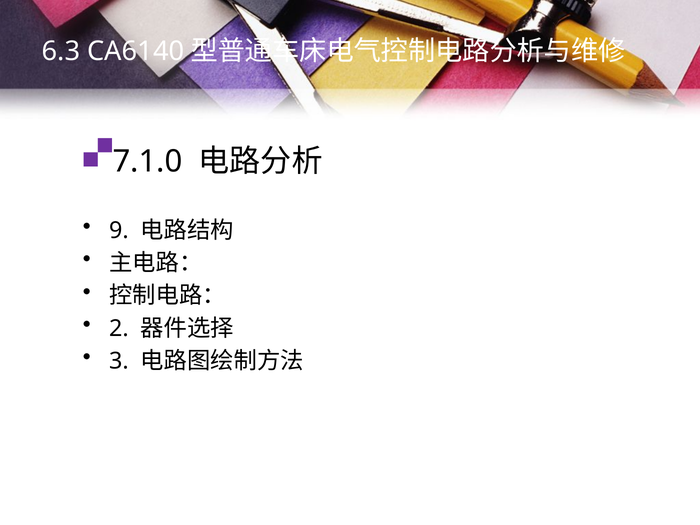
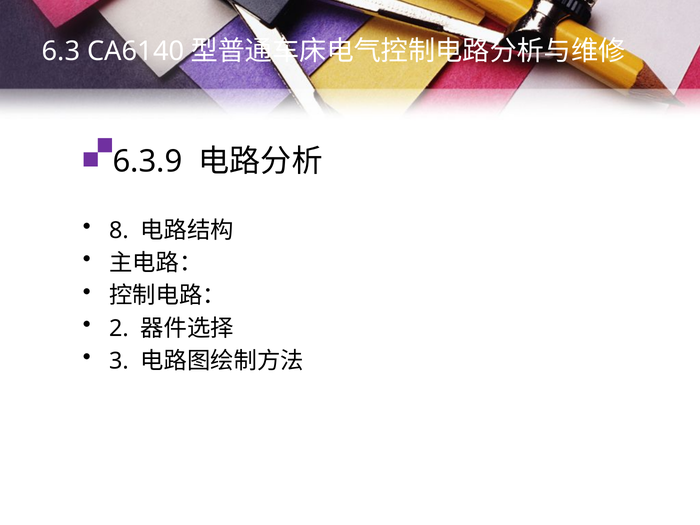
7.1.0: 7.1.0 -> 6.3.9
9: 9 -> 8
